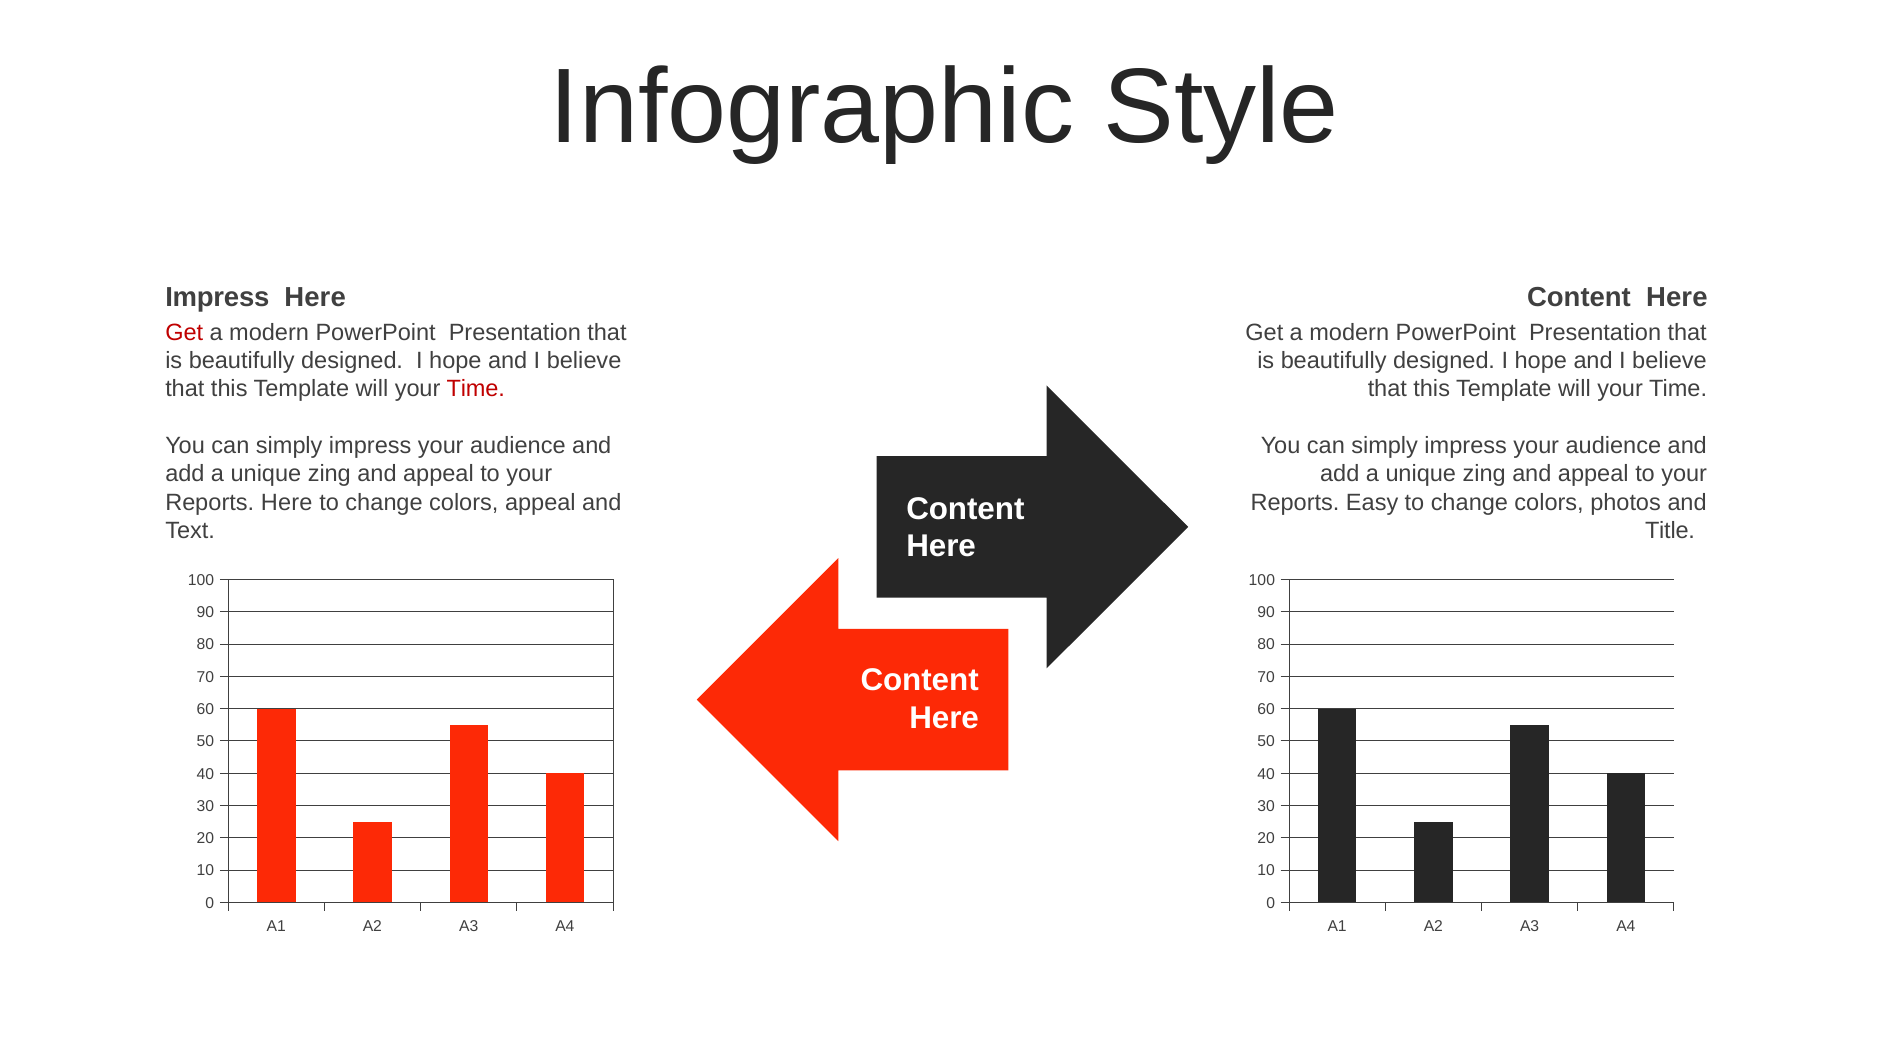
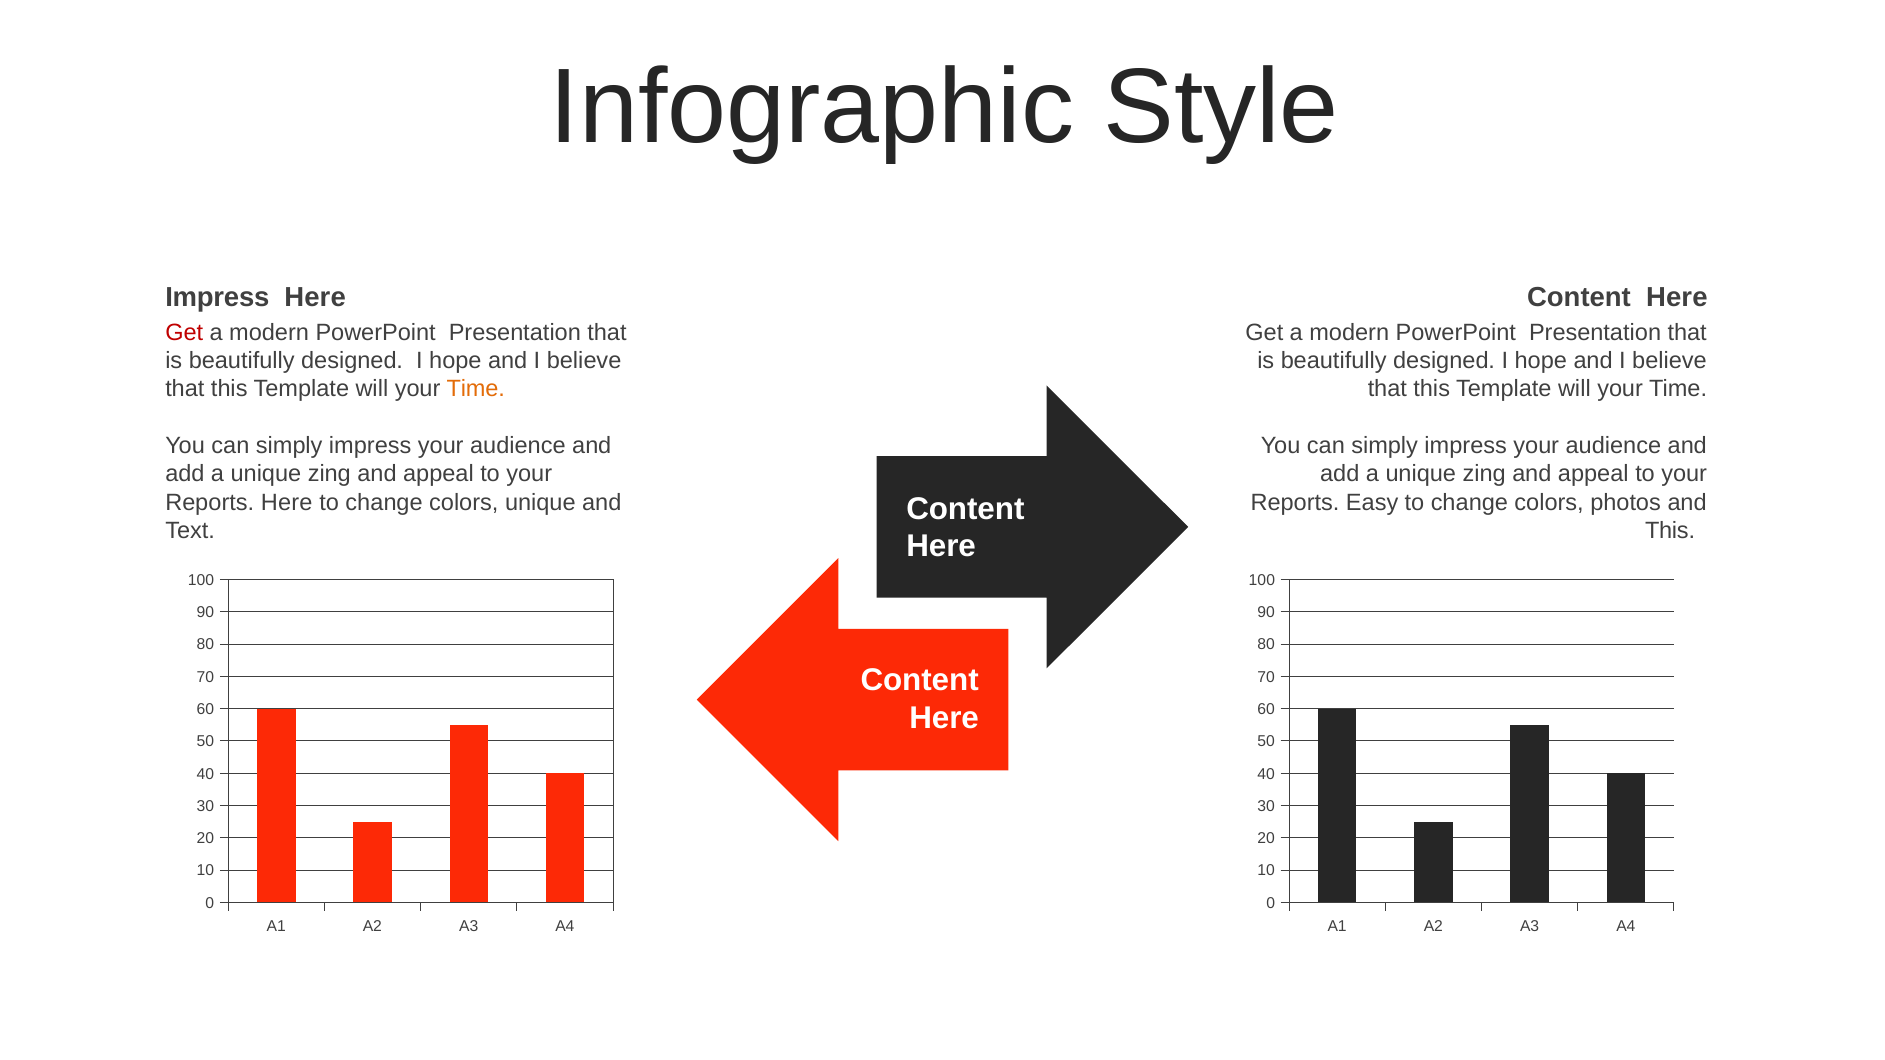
Time at (476, 389) colour: red -> orange
colors appeal: appeal -> unique
Title at (1670, 531): Title -> This
